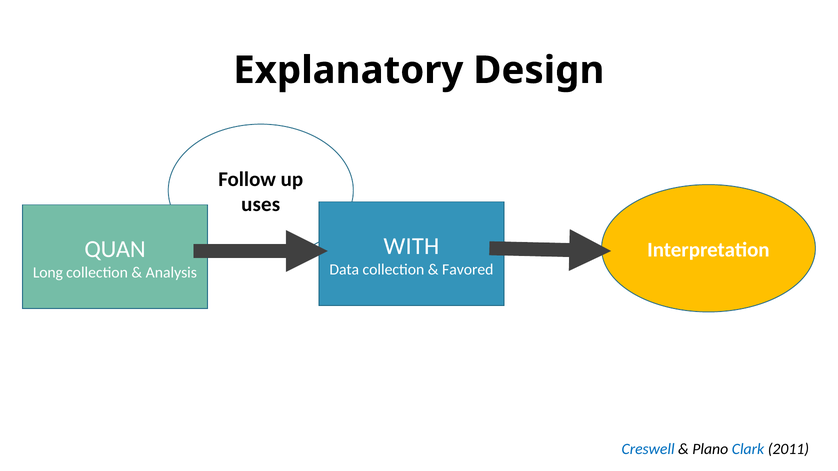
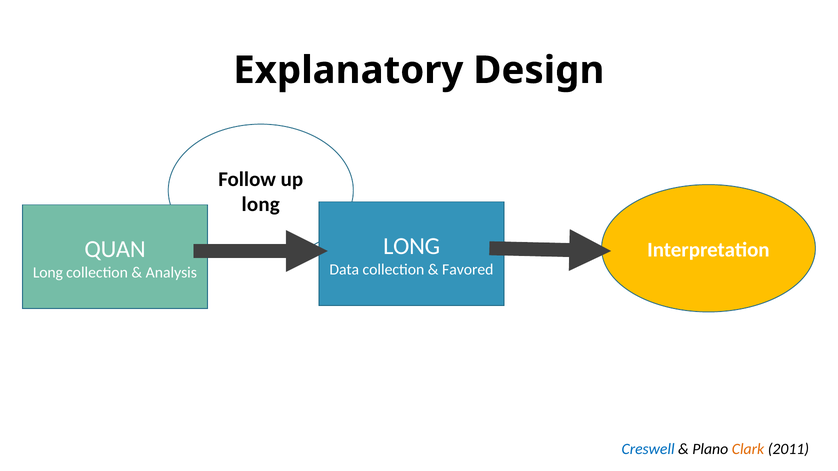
uses at (261, 205): uses -> long
WITH at (411, 246): WITH -> LONG
Clark colour: blue -> orange
